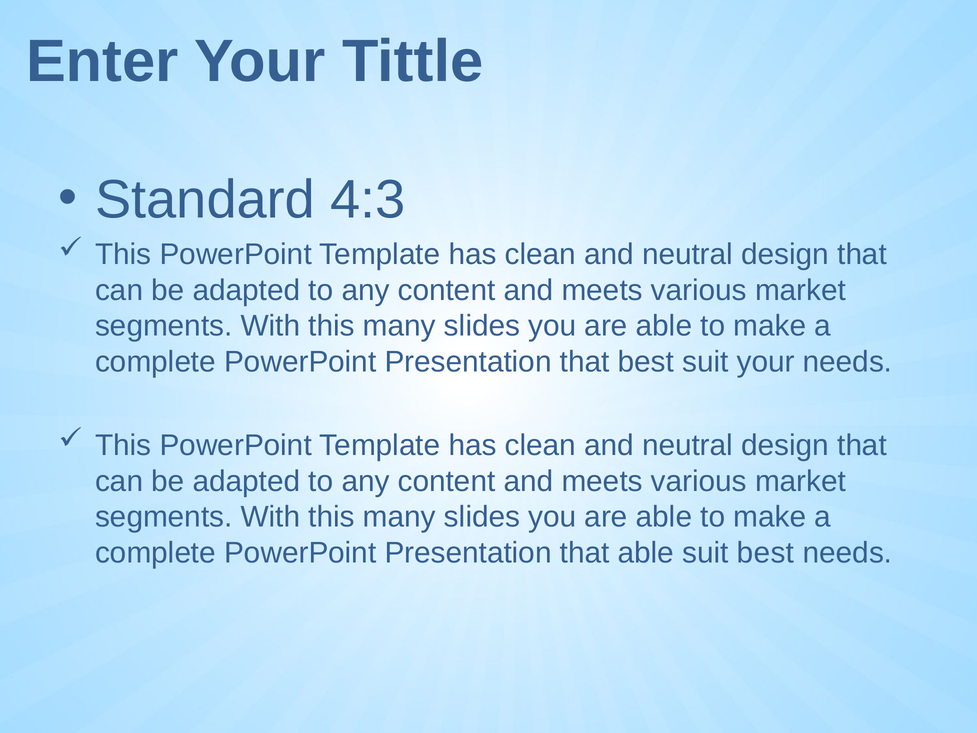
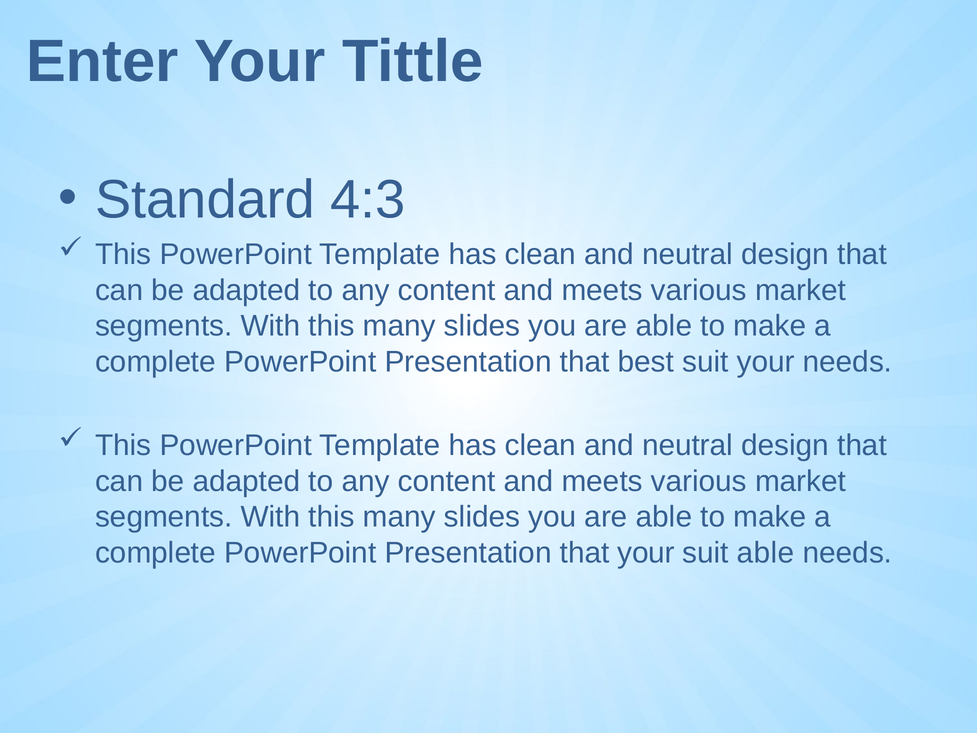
that able: able -> your
suit best: best -> able
